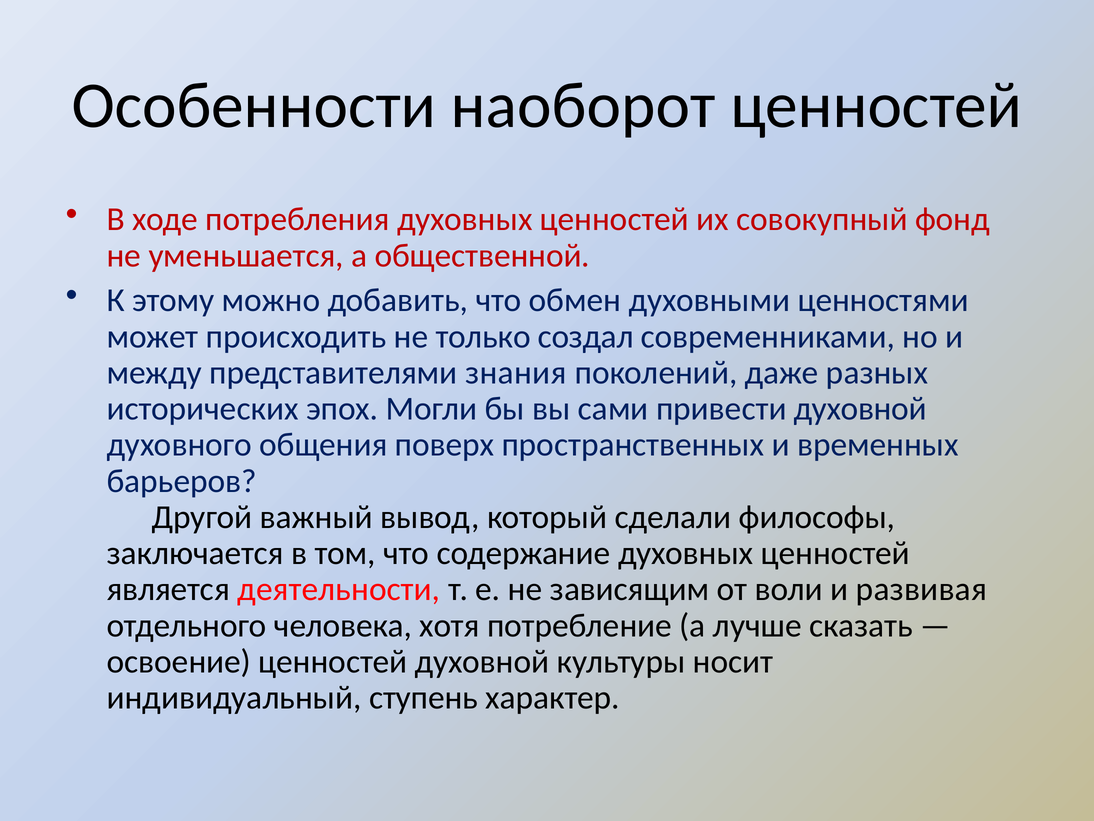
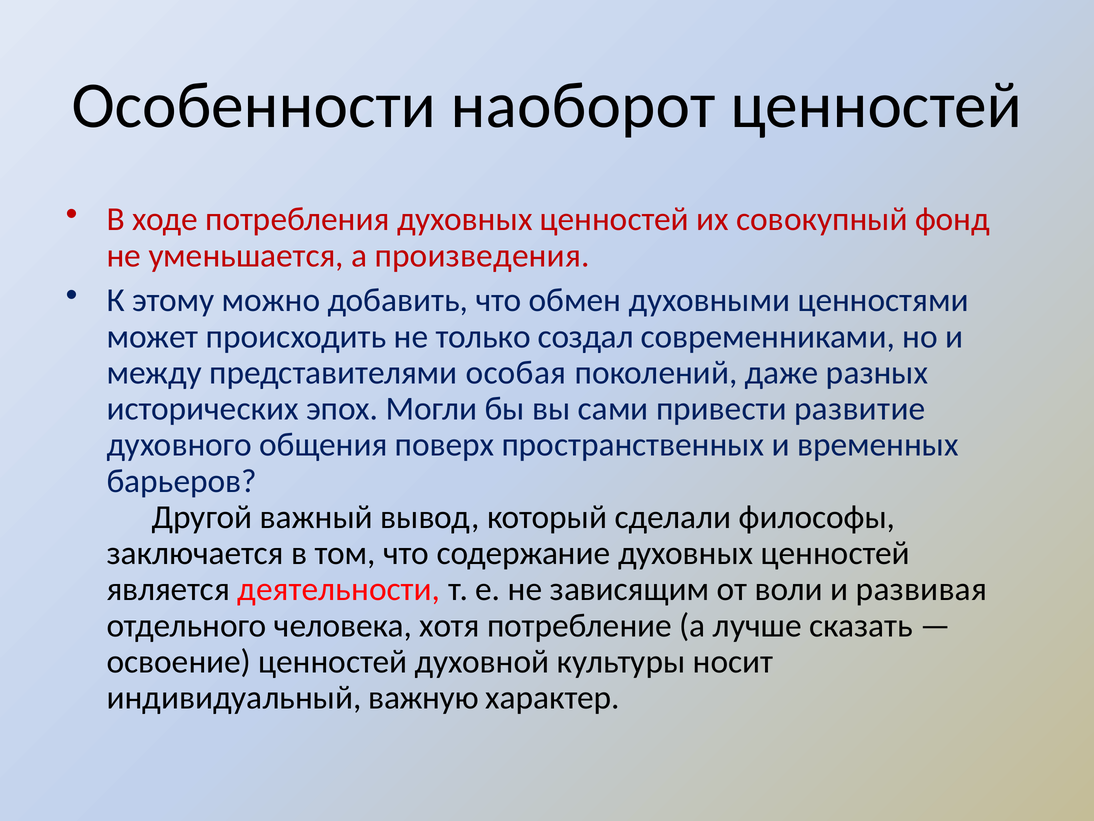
общественной: общественной -> произведения
знания: знания -> особая
привести духовной: духовной -> развитие
ступень: ступень -> важную
